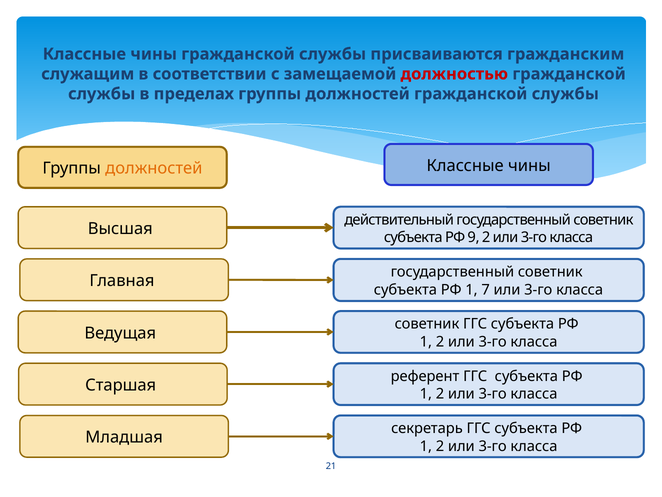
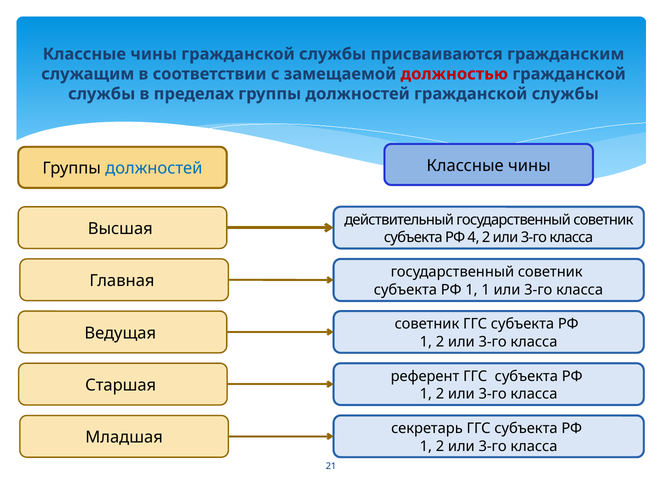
должностей at (154, 168) colour: orange -> blue
9: 9 -> 4
1 7: 7 -> 1
